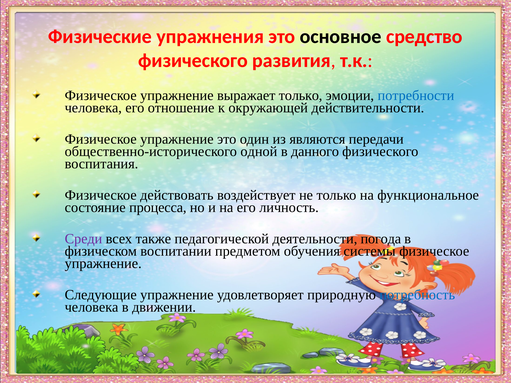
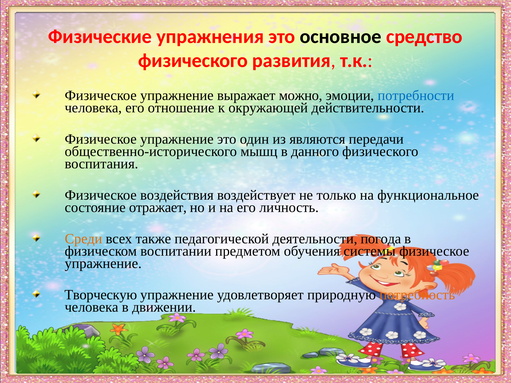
выражает только: только -> можно
одной: одной -> мышц
действовать: действовать -> воздействия
процесса: процесса -> отражает
Среди colour: purple -> orange
Следующие: Следующие -> Творческую
потребность colour: blue -> orange
